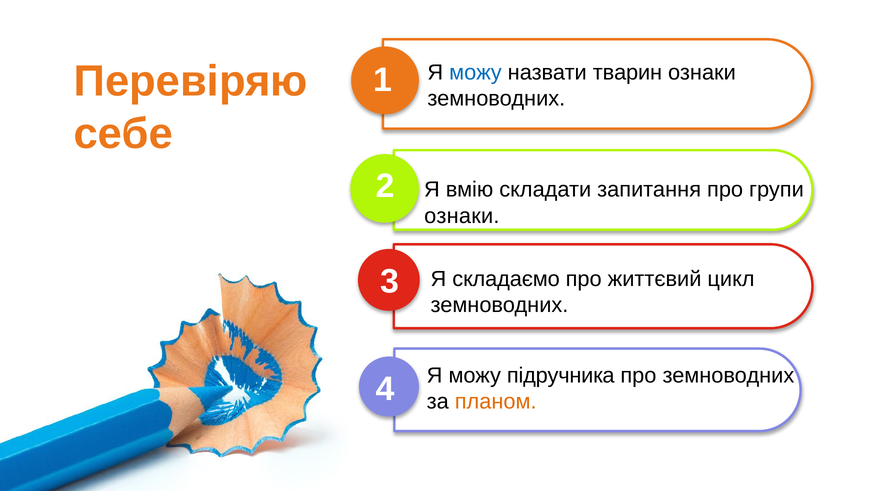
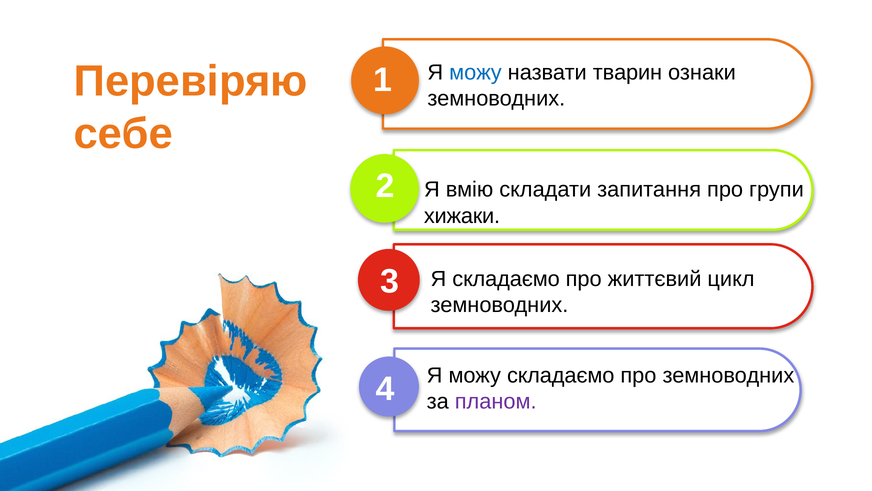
ознаки at (462, 216): ознаки -> хижаки
можу підручника: підручника -> складаємо
планом colour: orange -> purple
